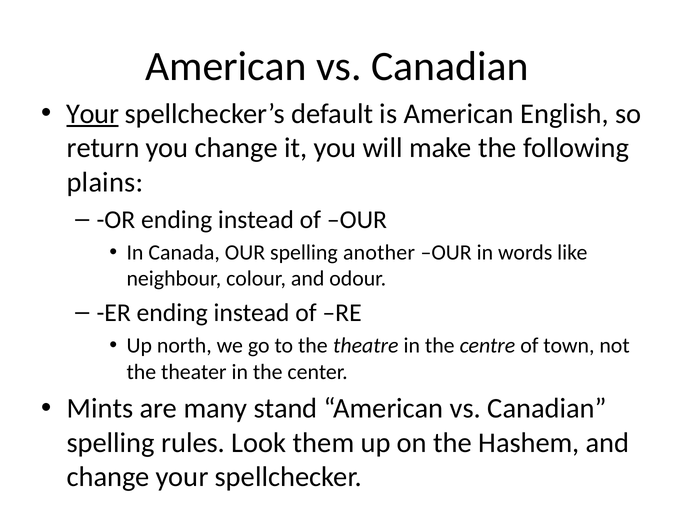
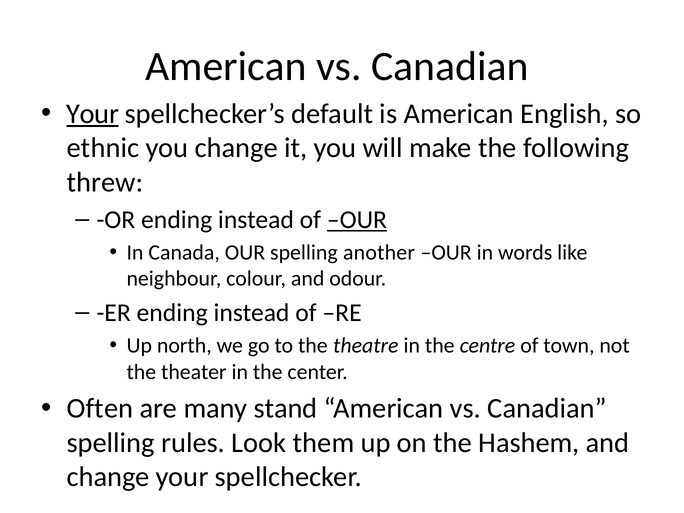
return: return -> ethnic
plains: plains -> threw
OUR at (357, 220) underline: none -> present
Mints: Mints -> Often
